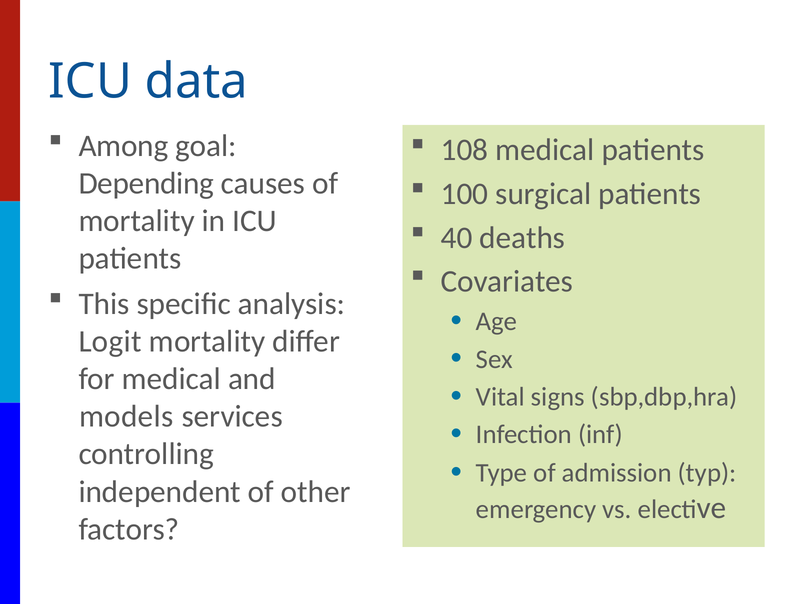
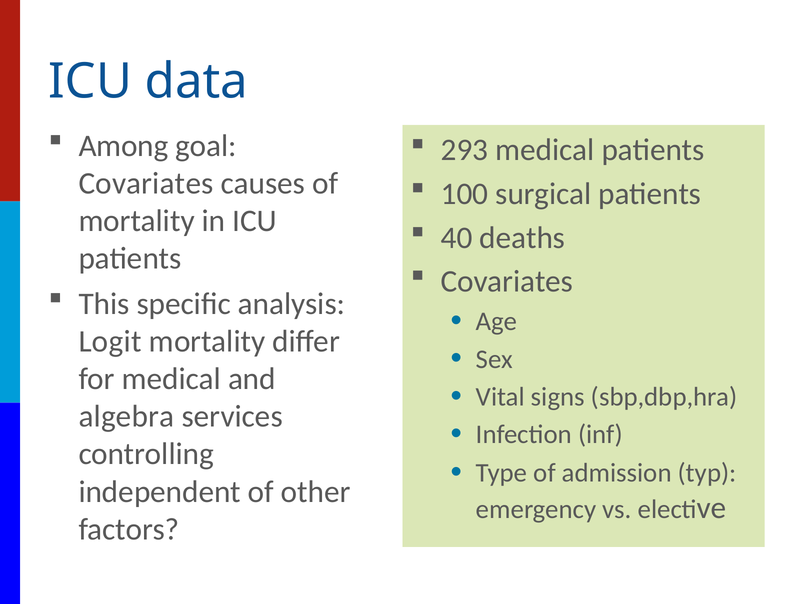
108: 108 -> 293
Depending at (146, 183): Depending -> Covariates
models: models -> algebra
